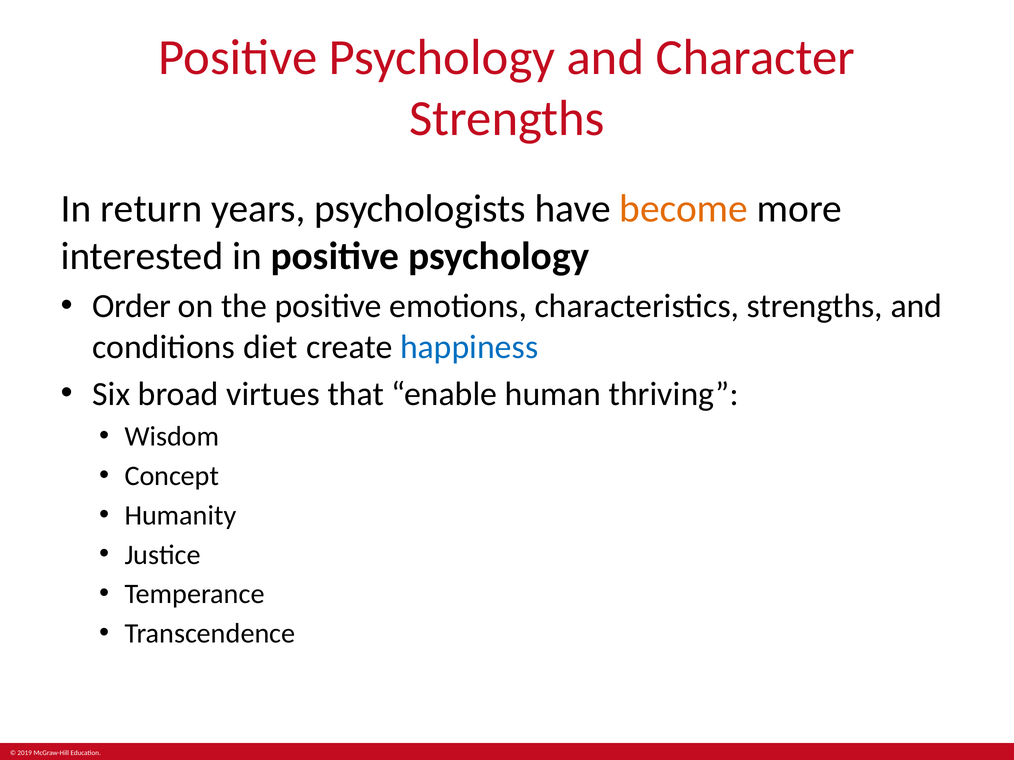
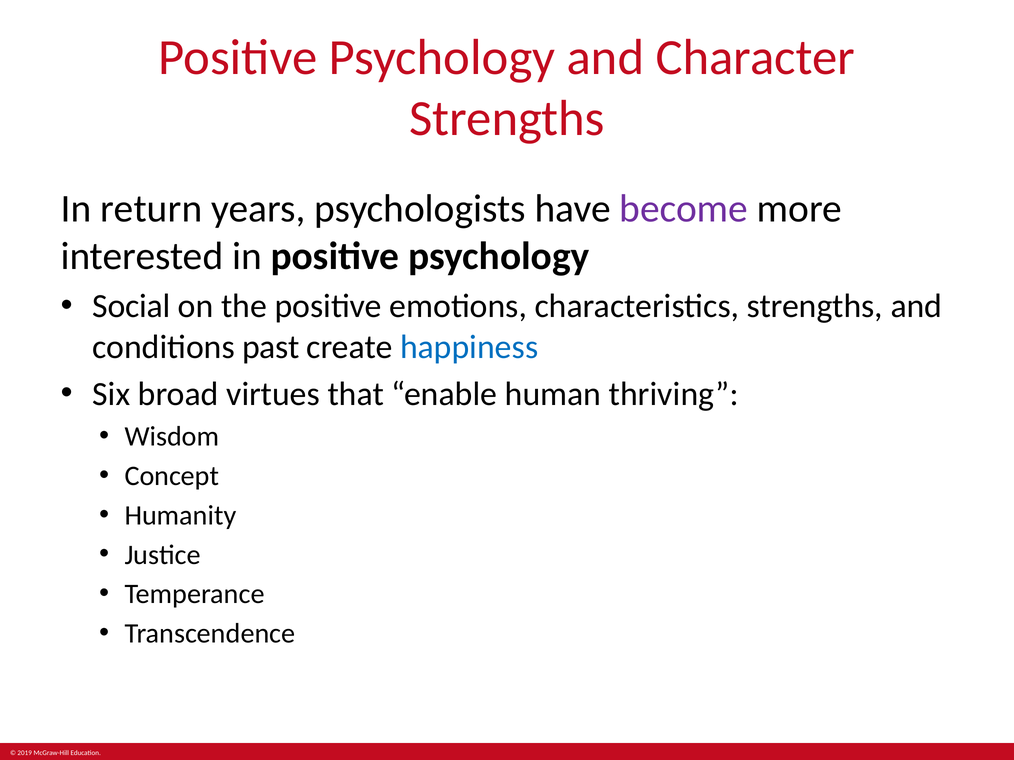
become colour: orange -> purple
Order: Order -> Social
diet: diet -> past
